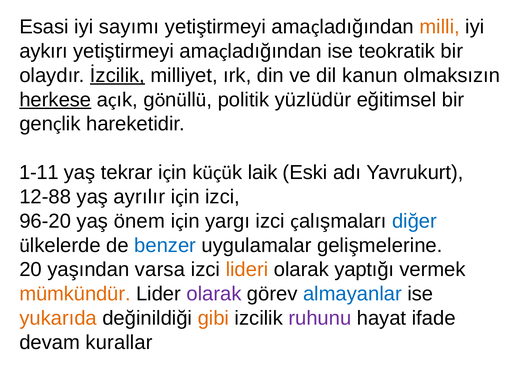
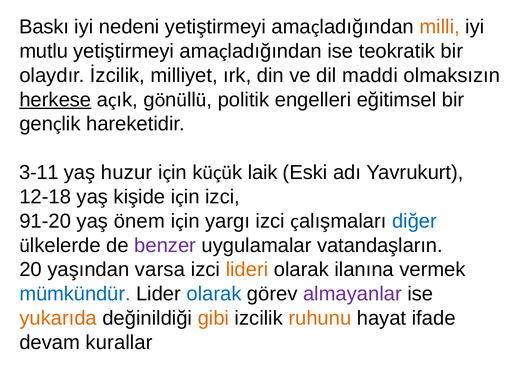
Esasi: Esasi -> Baskı
sayımı: sayımı -> nedeni
aykırı: aykırı -> mutlu
İzcilik underline: present -> none
kanun: kanun -> maddi
yüzlüdür: yüzlüdür -> engelleri
1-11: 1-11 -> 3-11
tekrar: tekrar -> huzur
12-88: 12-88 -> 12-18
ayrılır: ayrılır -> kişide
96-20: 96-20 -> 91-20
benzer colour: blue -> purple
gelişmelerine: gelişmelerine -> vatandaşların
yaptığı: yaptığı -> ilanına
mümkündür colour: orange -> blue
olarak at (214, 294) colour: purple -> blue
almayanlar colour: blue -> purple
ruhunu colour: purple -> orange
